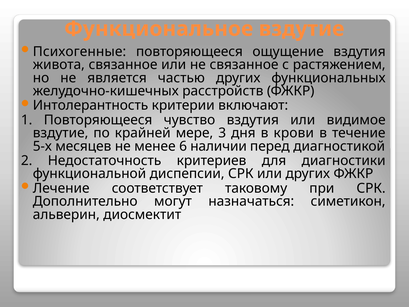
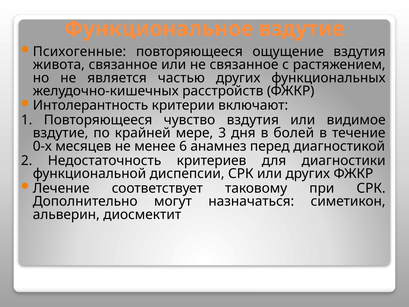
крови: крови -> болей
5-х: 5-х -> 0-х
наличии: наличии -> анамнез
